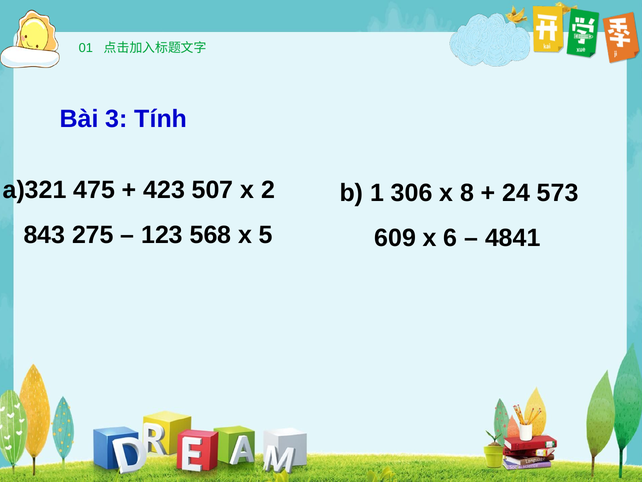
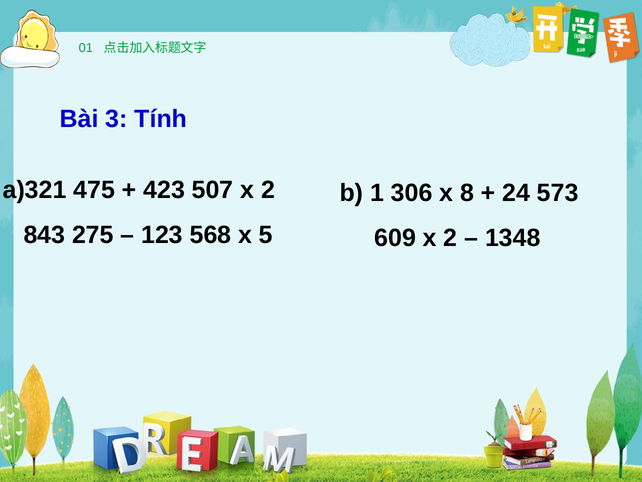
609 x 6: 6 -> 2
4841: 4841 -> 1348
